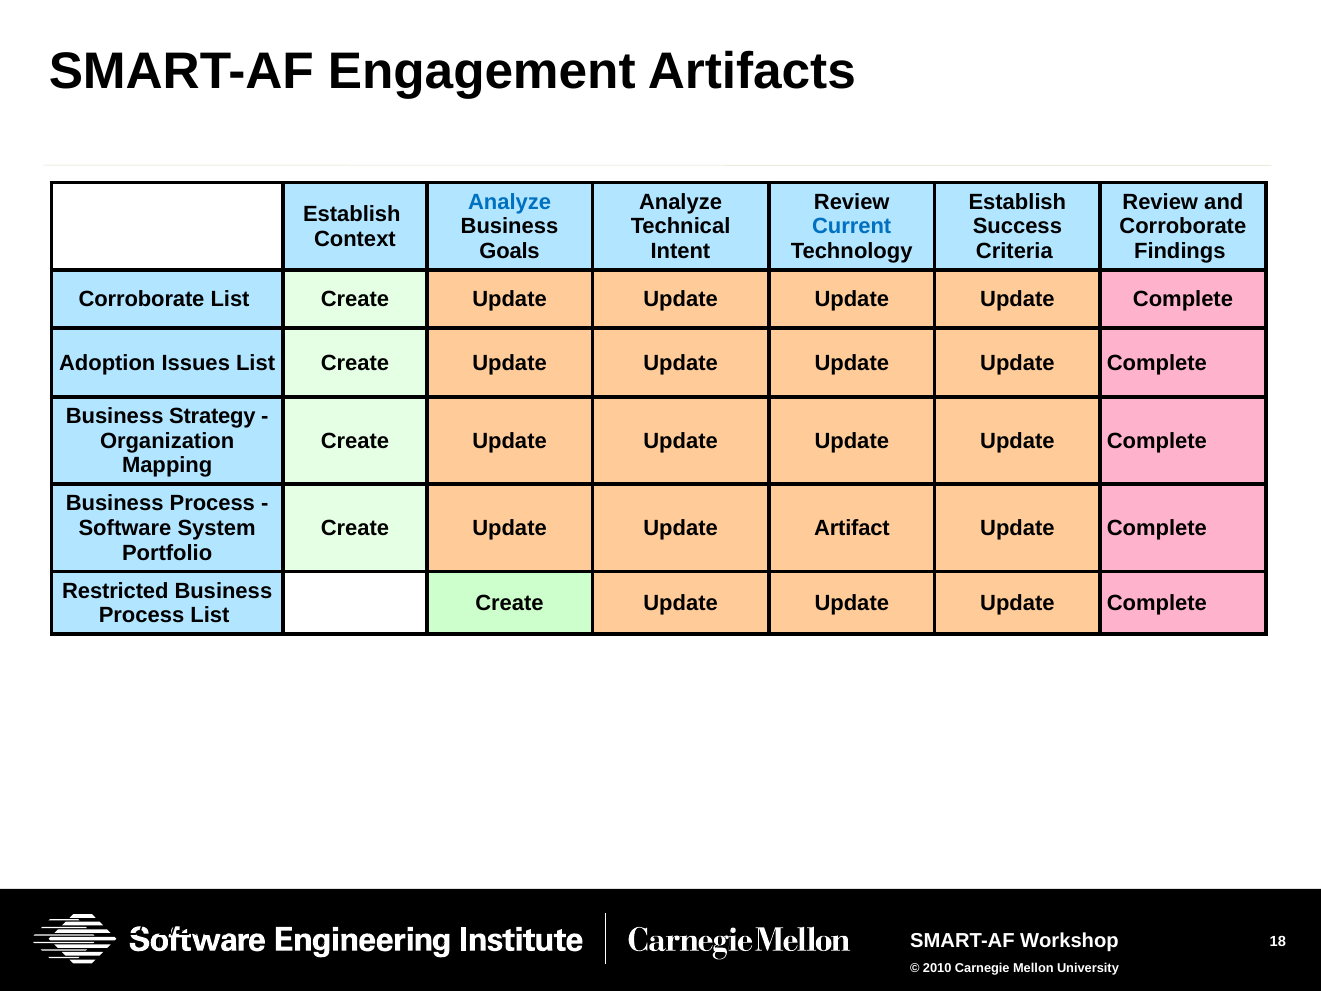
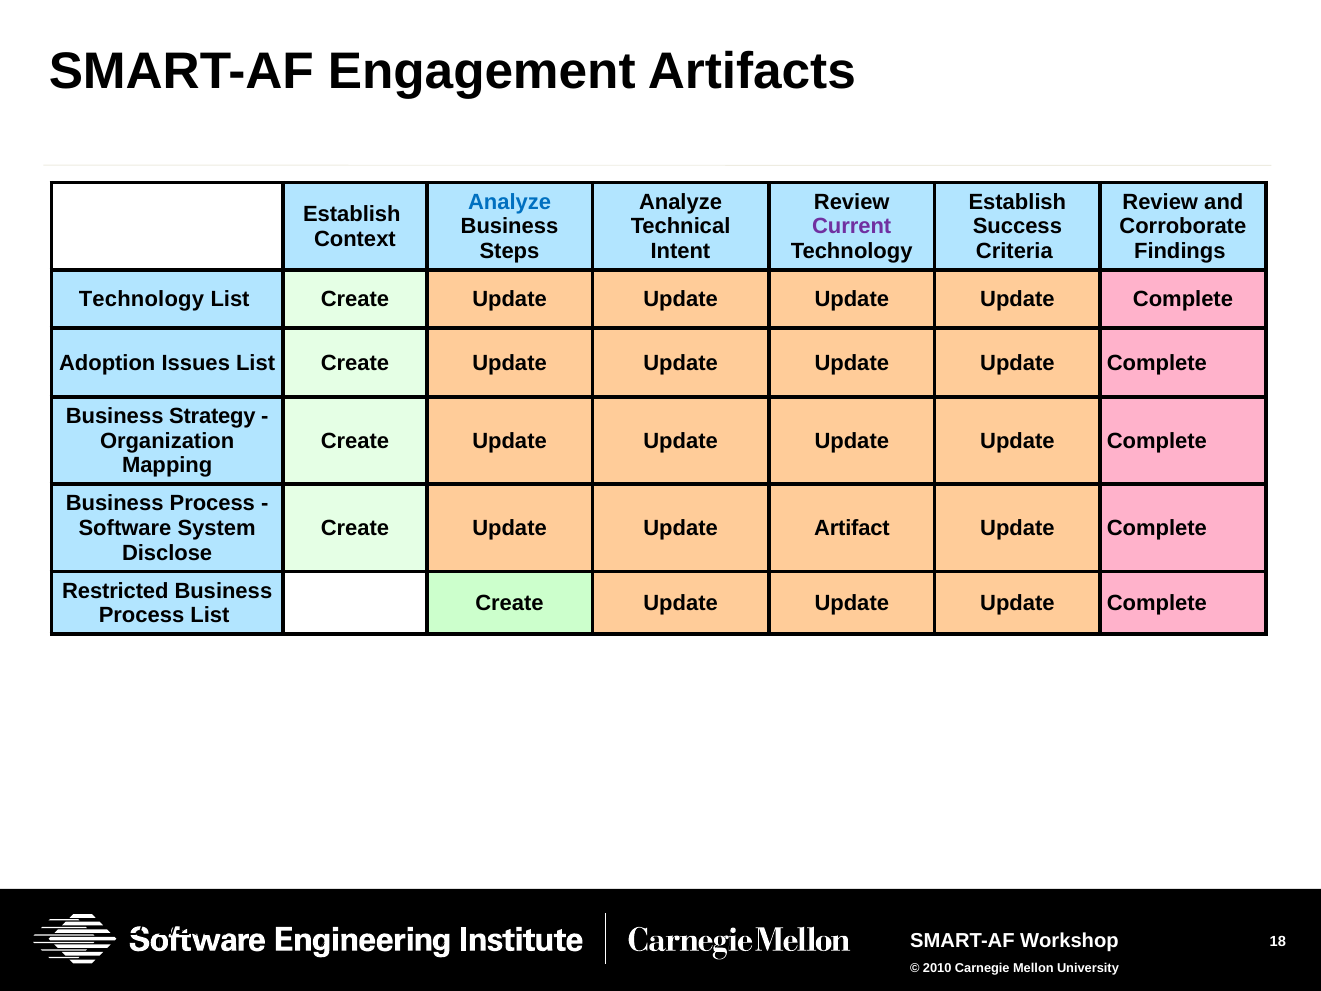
Current colour: blue -> purple
Goals: Goals -> Steps
Corroborate at (142, 299): Corroborate -> Technology
Portfolio: Portfolio -> Disclose
